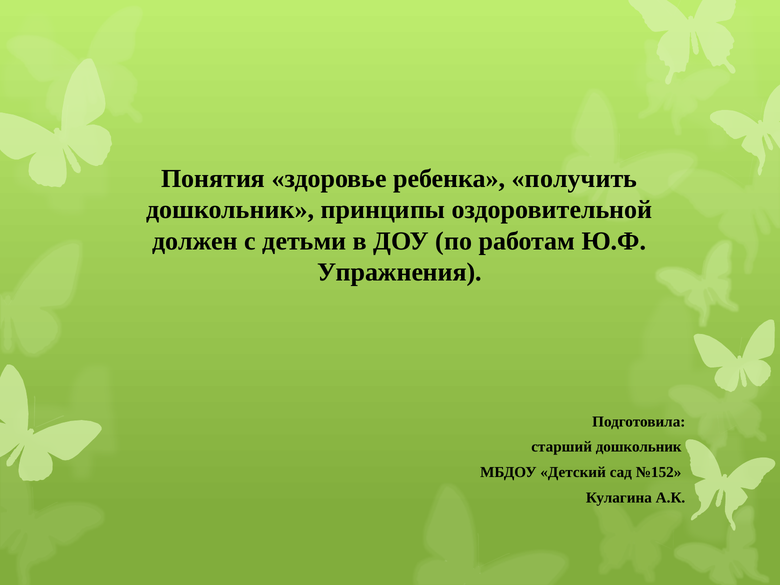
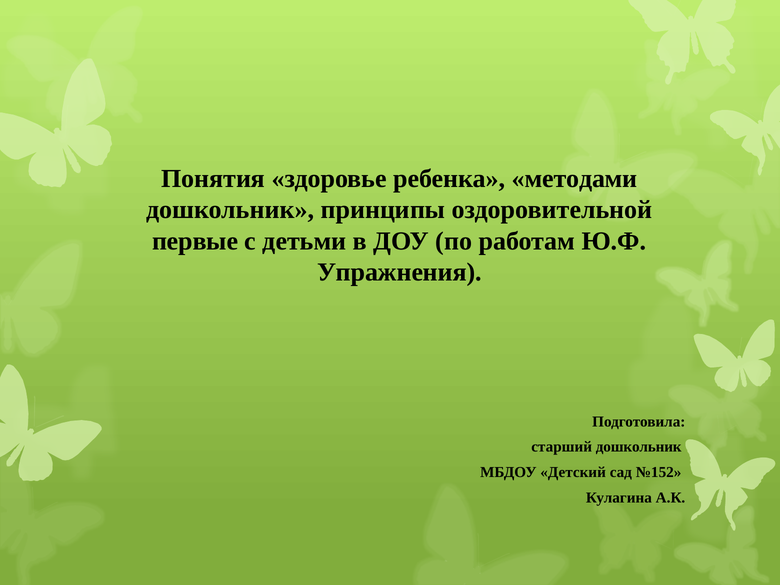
получить: получить -> методами
должен: должен -> первые
